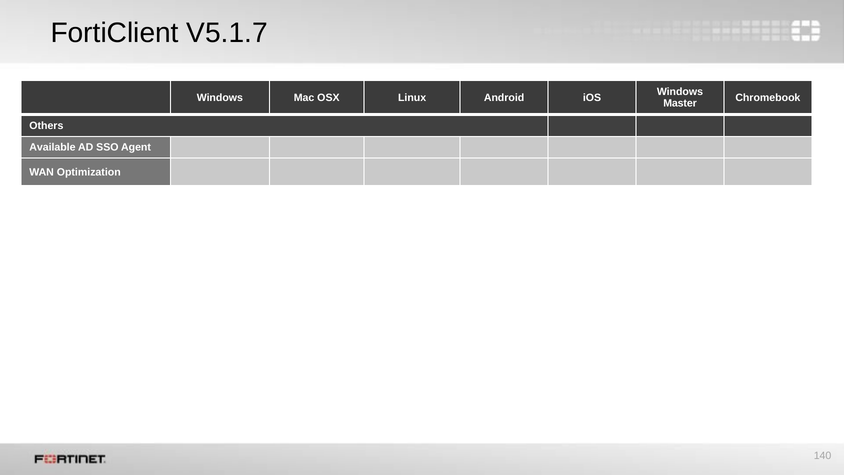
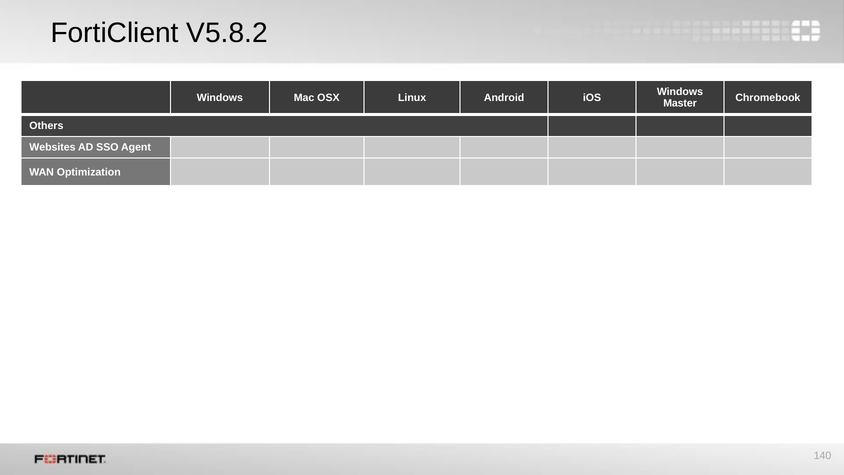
V5.1.7: V5.1.7 -> V5.8.2
Available: Available -> Websites
